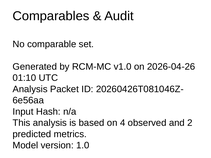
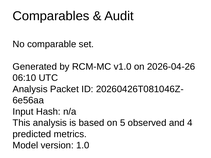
01:10: 01:10 -> 06:10
4: 4 -> 5
2: 2 -> 4
